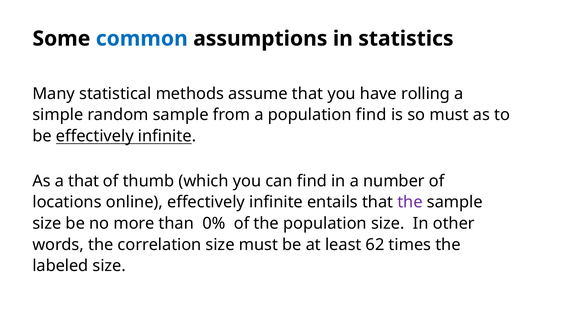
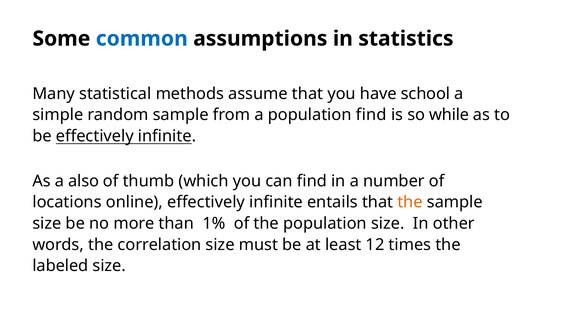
rolling: rolling -> school
so must: must -> while
a that: that -> also
the at (410, 202) colour: purple -> orange
0%: 0% -> 1%
62: 62 -> 12
